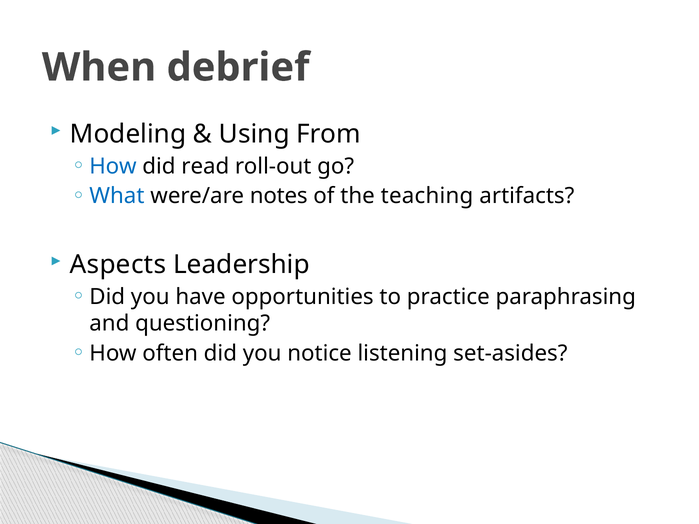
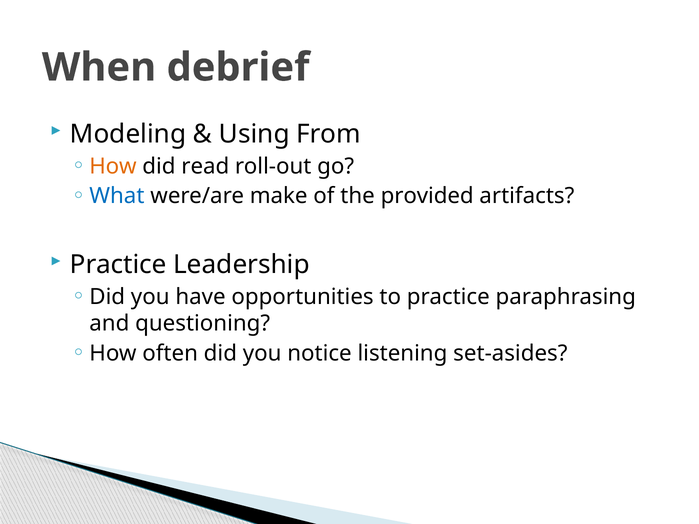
How at (113, 166) colour: blue -> orange
notes: notes -> make
teaching: teaching -> provided
Aspects at (118, 265): Aspects -> Practice
